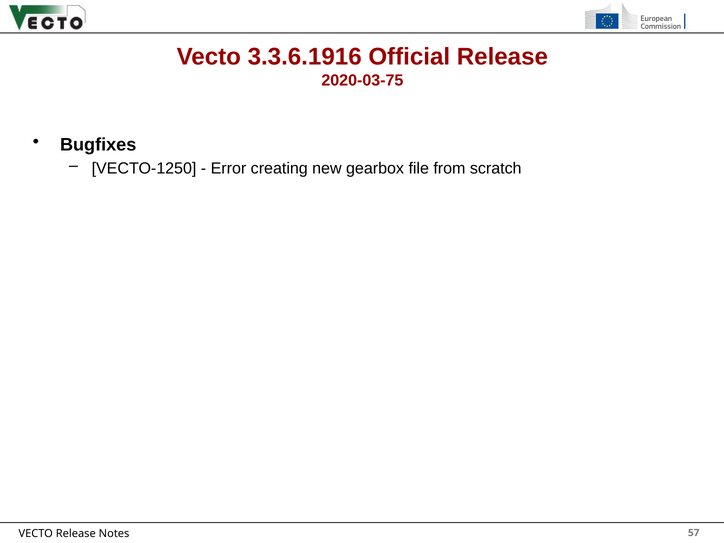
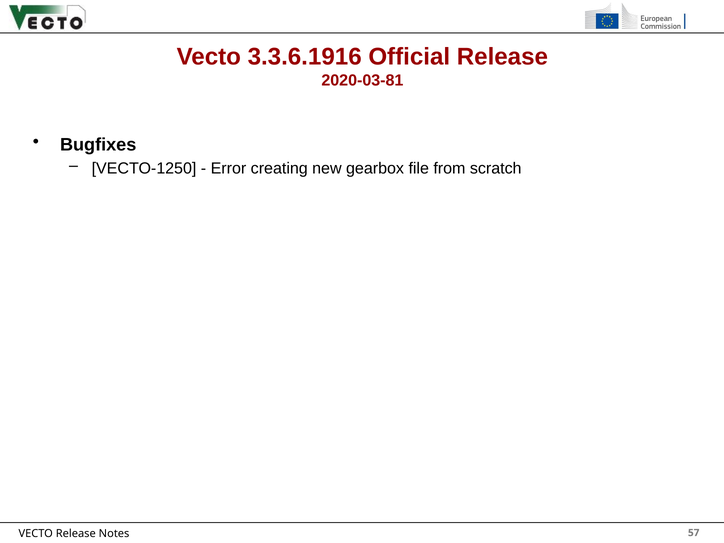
2020-03-75: 2020-03-75 -> 2020-03-81
